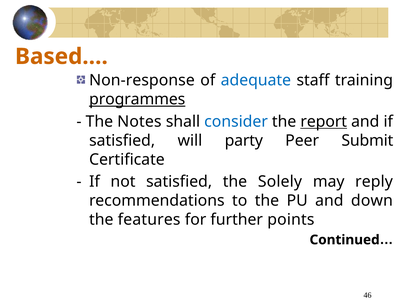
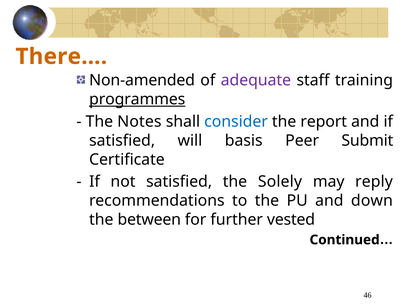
Based…: Based… -> There…
Non-response: Non-response -> Non-amended
adequate colour: blue -> purple
report underline: present -> none
party: party -> basis
features: features -> between
points: points -> vested
